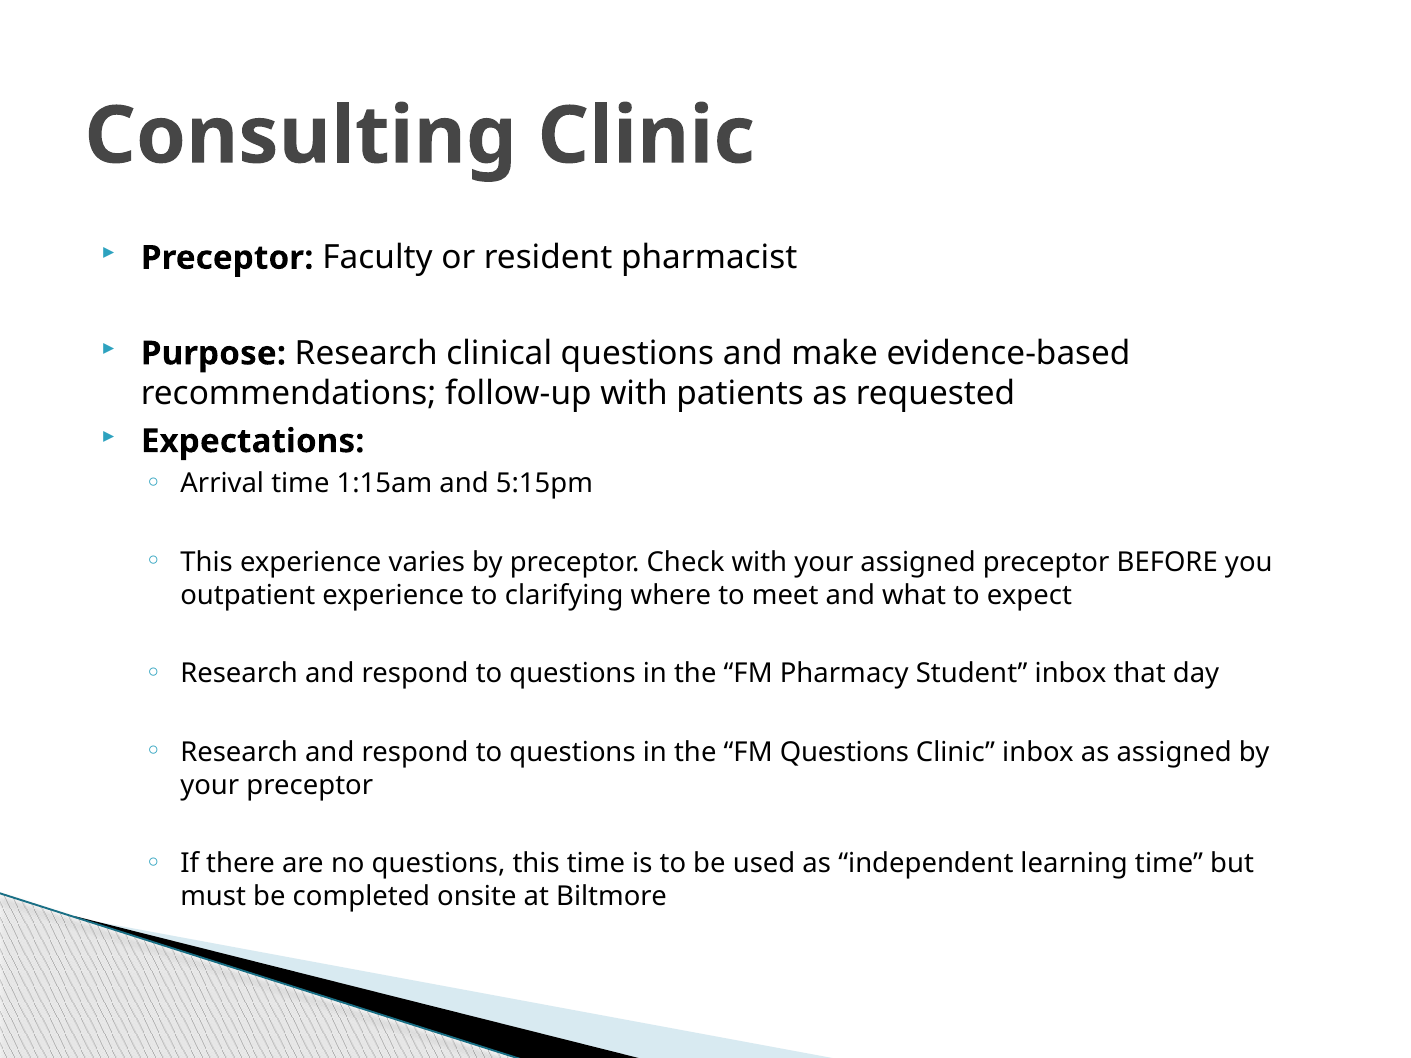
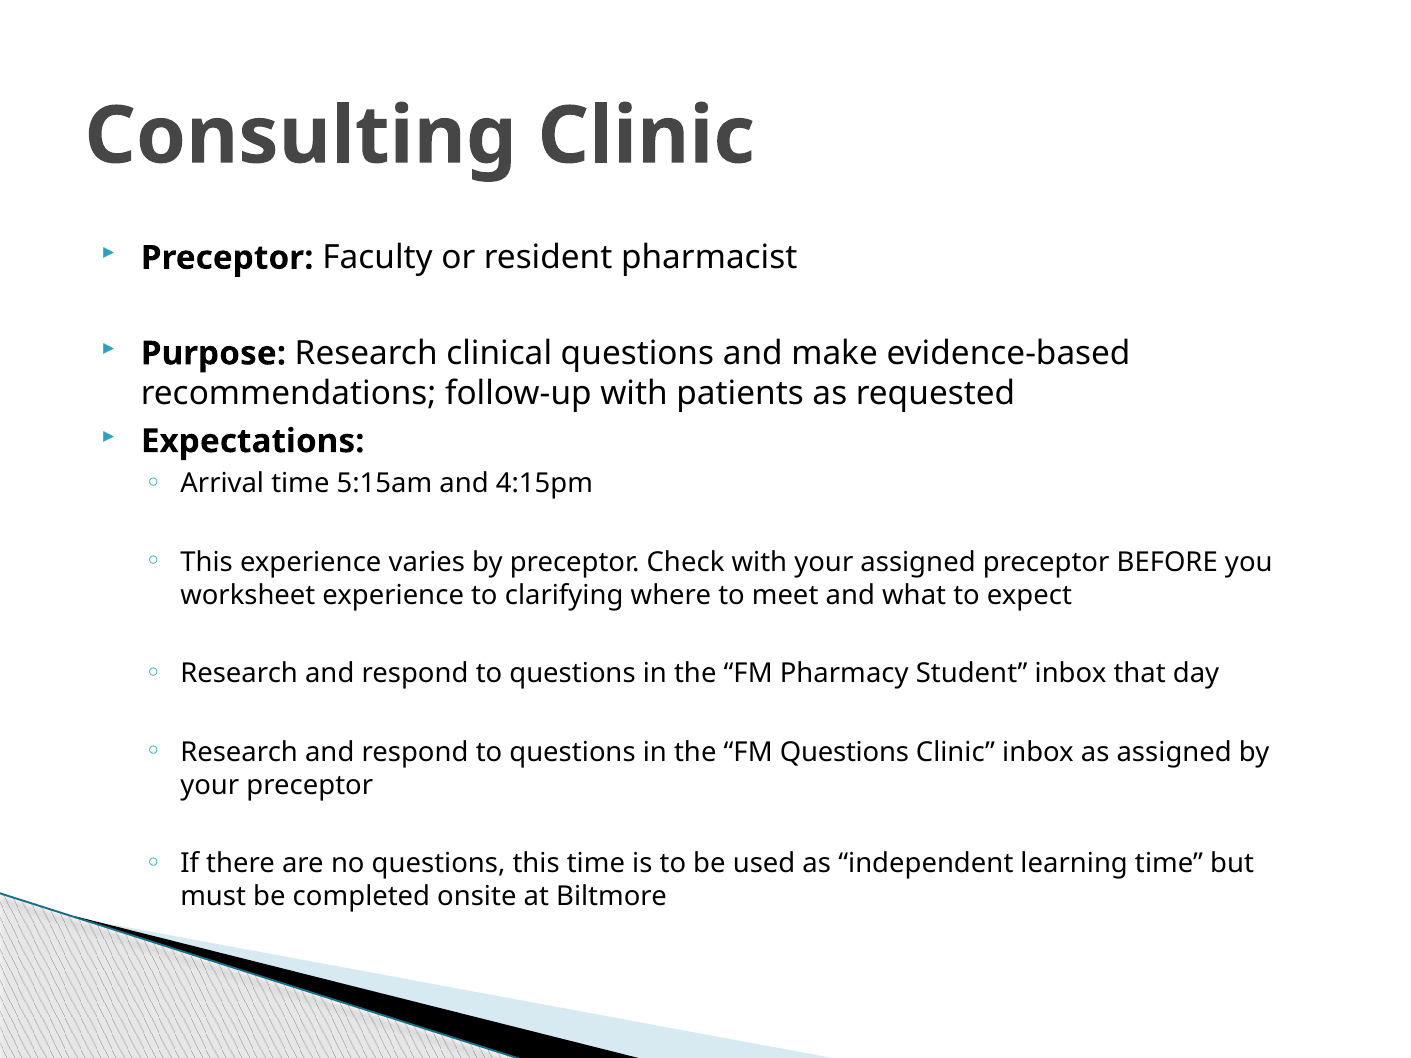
1:15am: 1:15am -> 5:15am
5:15pm: 5:15pm -> 4:15pm
outpatient: outpatient -> worksheet
